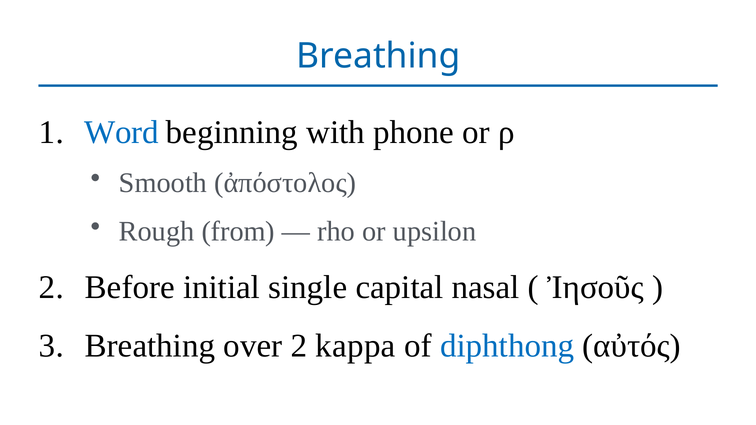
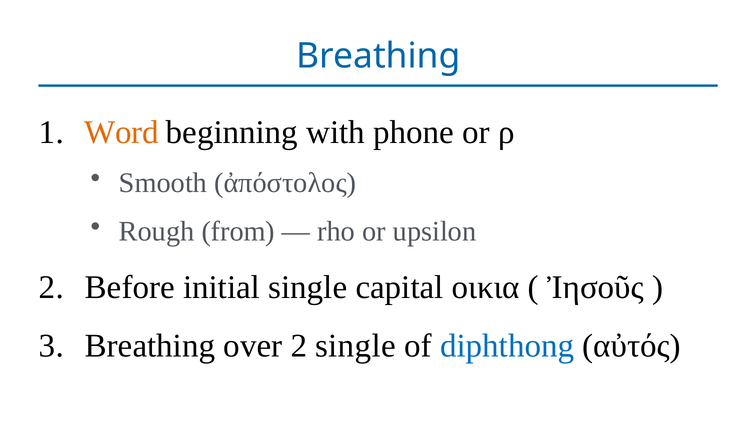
Word colour: blue -> orange
nasal: nasal -> οικια
2 kappa: kappa -> single
